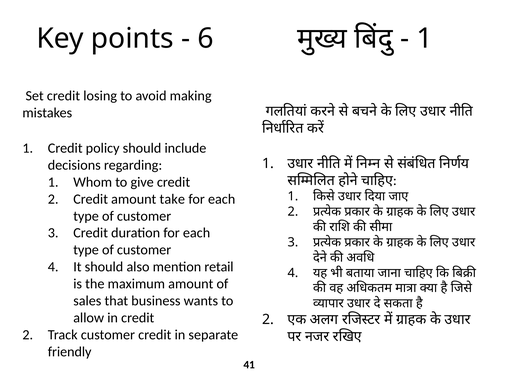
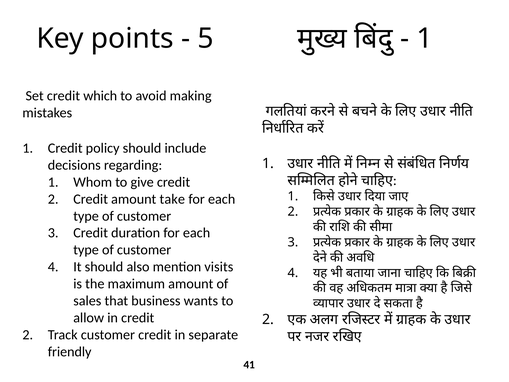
6: 6 -> 5
losing: losing -> which
retail: retail -> visits
